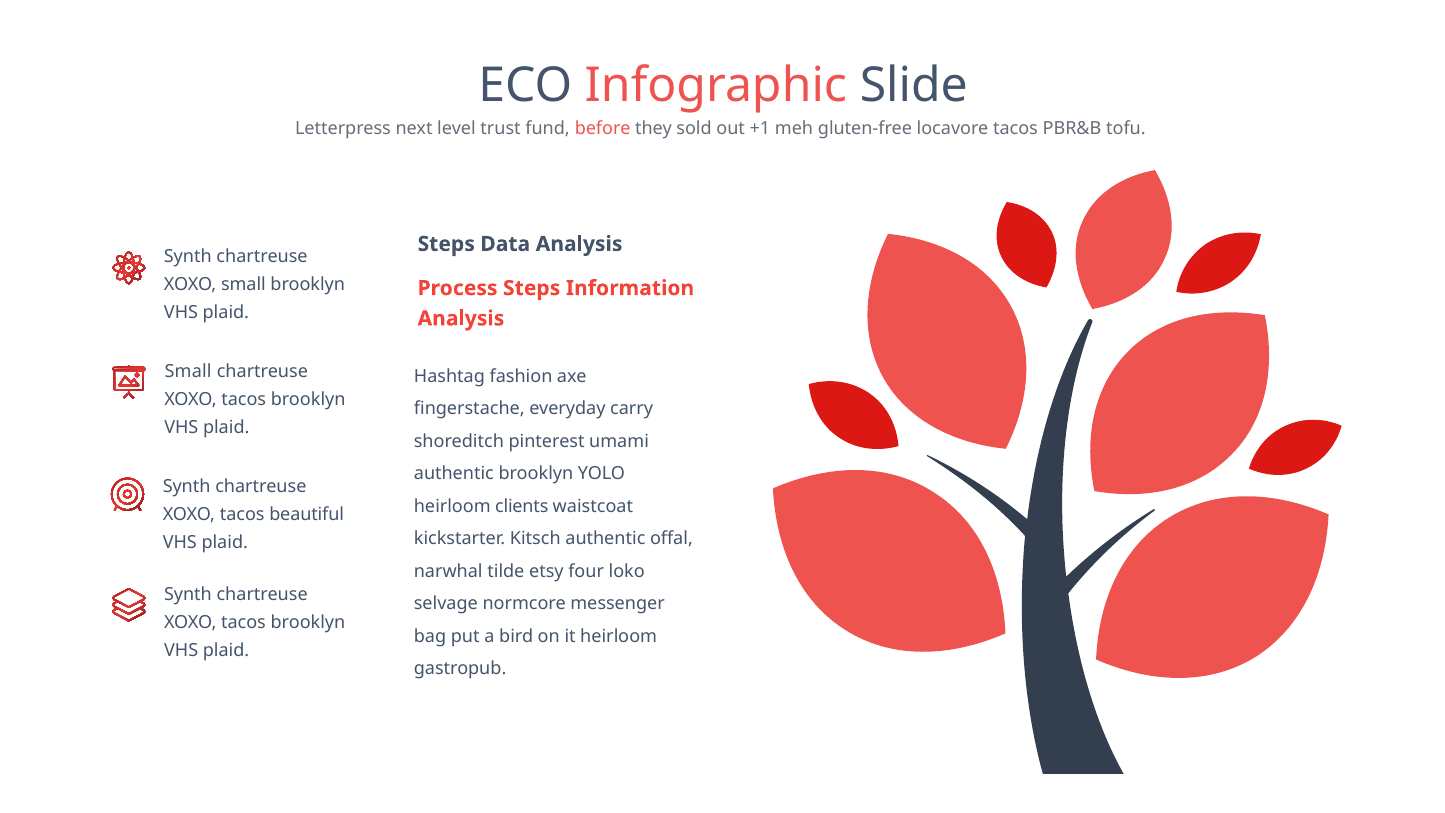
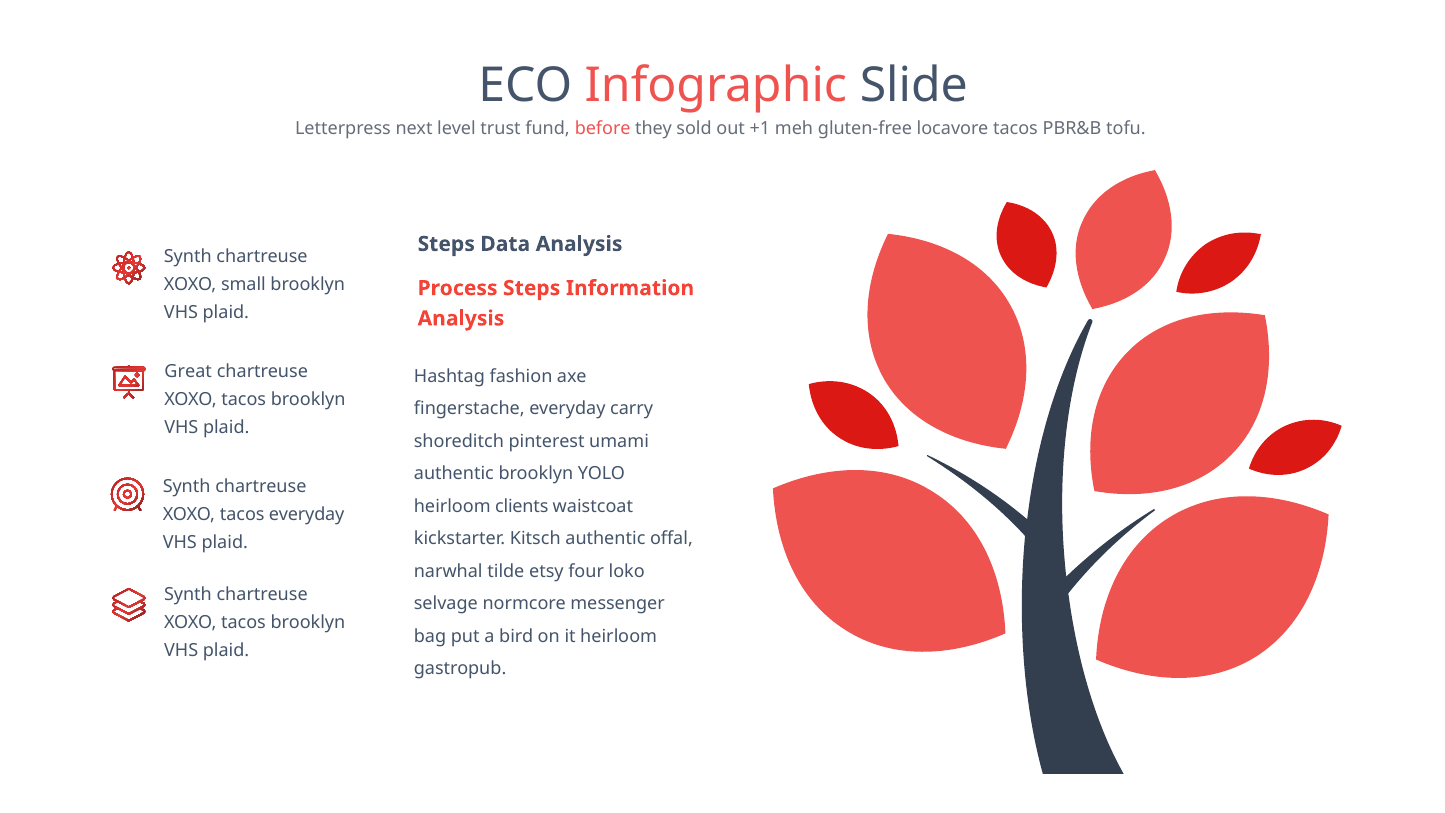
Small at (188, 372): Small -> Great
tacos beautiful: beautiful -> everyday
